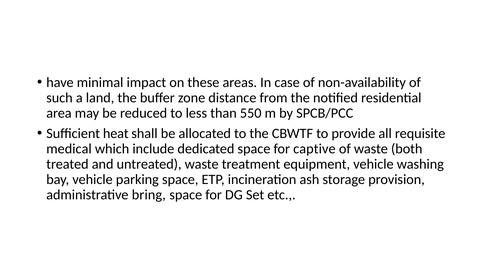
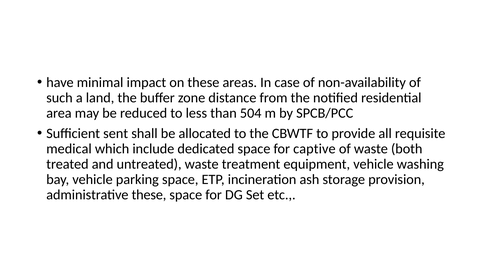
550: 550 -> 504
heat: heat -> sent
administrative bring: bring -> these
